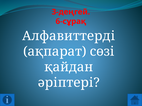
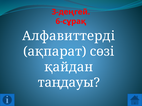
әріптері: әріптері -> таңдауы
